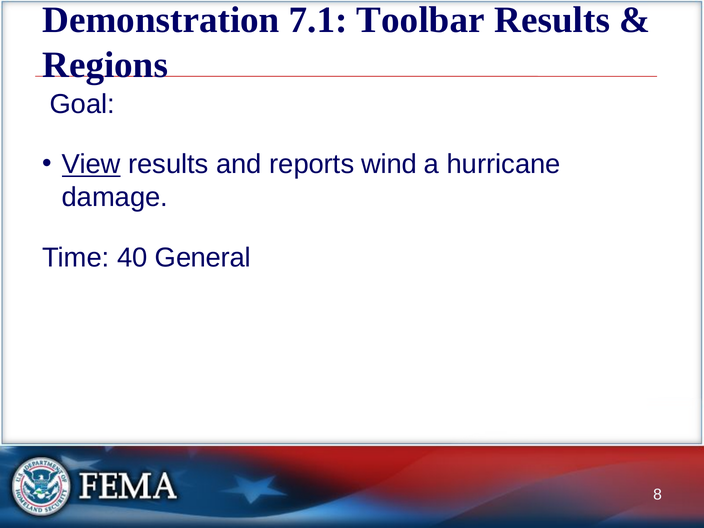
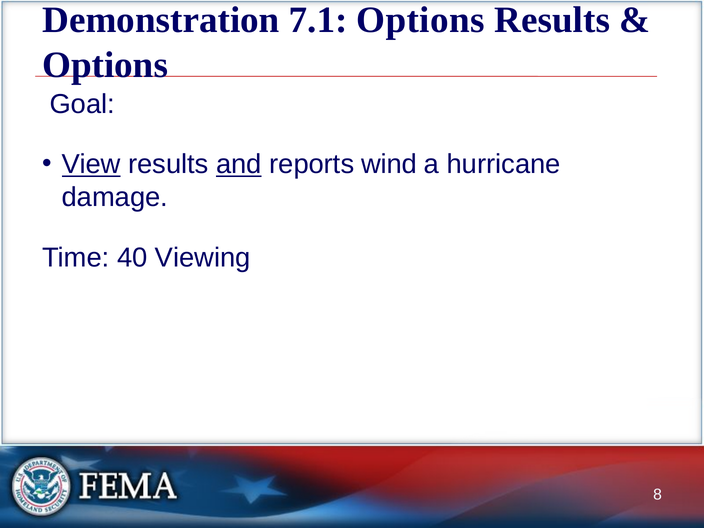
7.1 Toolbar: Toolbar -> Options
Regions at (105, 65): Regions -> Options
and underline: none -> present
General: General -> Viewing
